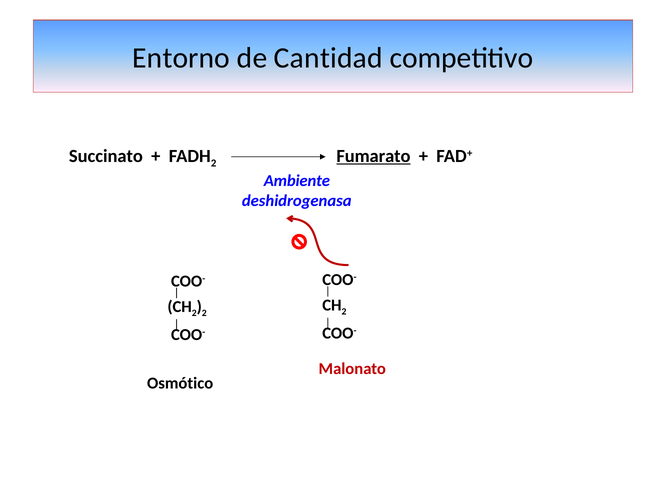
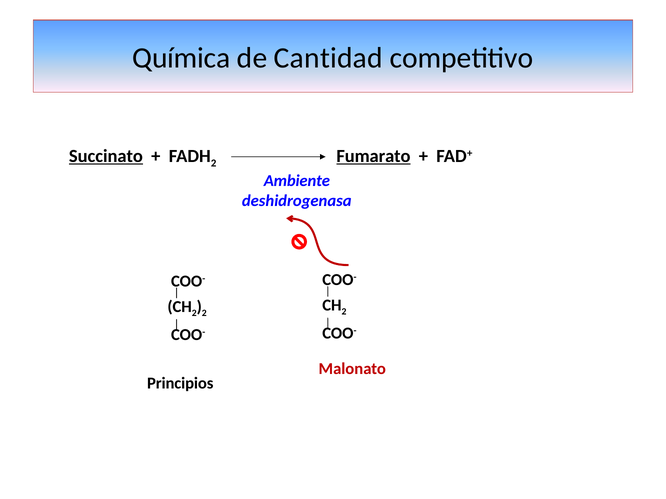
Entorno: Entorno -> Química
Succinato underline: none -> present
Osmótico: Osmótico -> Principios
